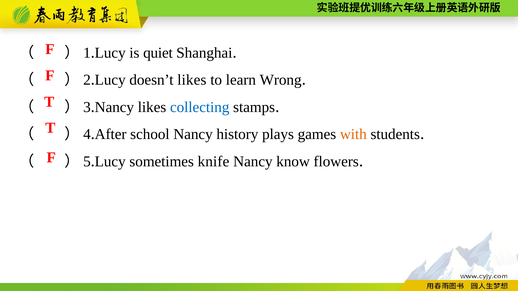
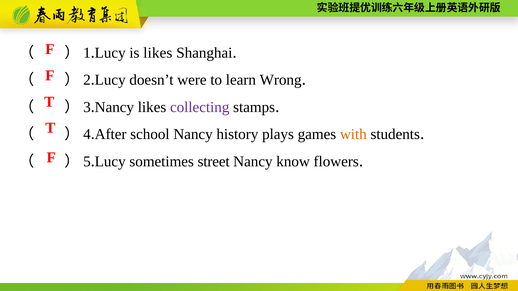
is quiet: quiet -> likes
doesn’t likes: likes -> were
collecting colour: blue -> purple
knife: knife -> street
